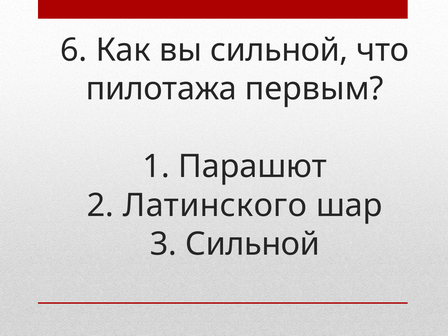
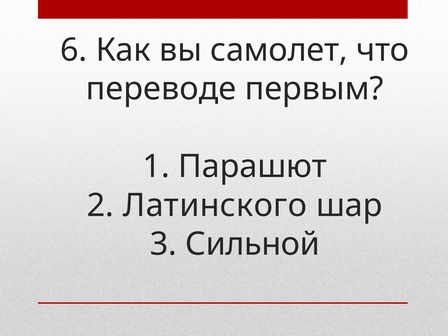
вы сильной: сильной -> самолет
пилотажа: пилотажа -> переводе
